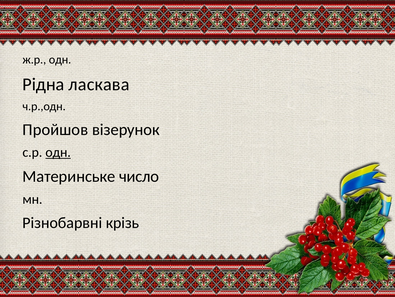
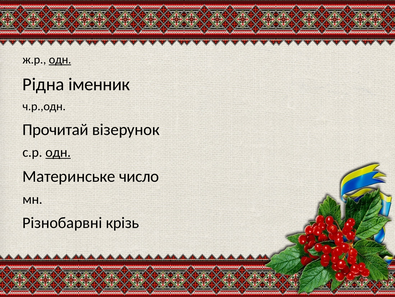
одн at (60, 59) underline: none -> present
ласкава: ласкава -> іменник
Пройшов: Пройшов -> Прочитай
